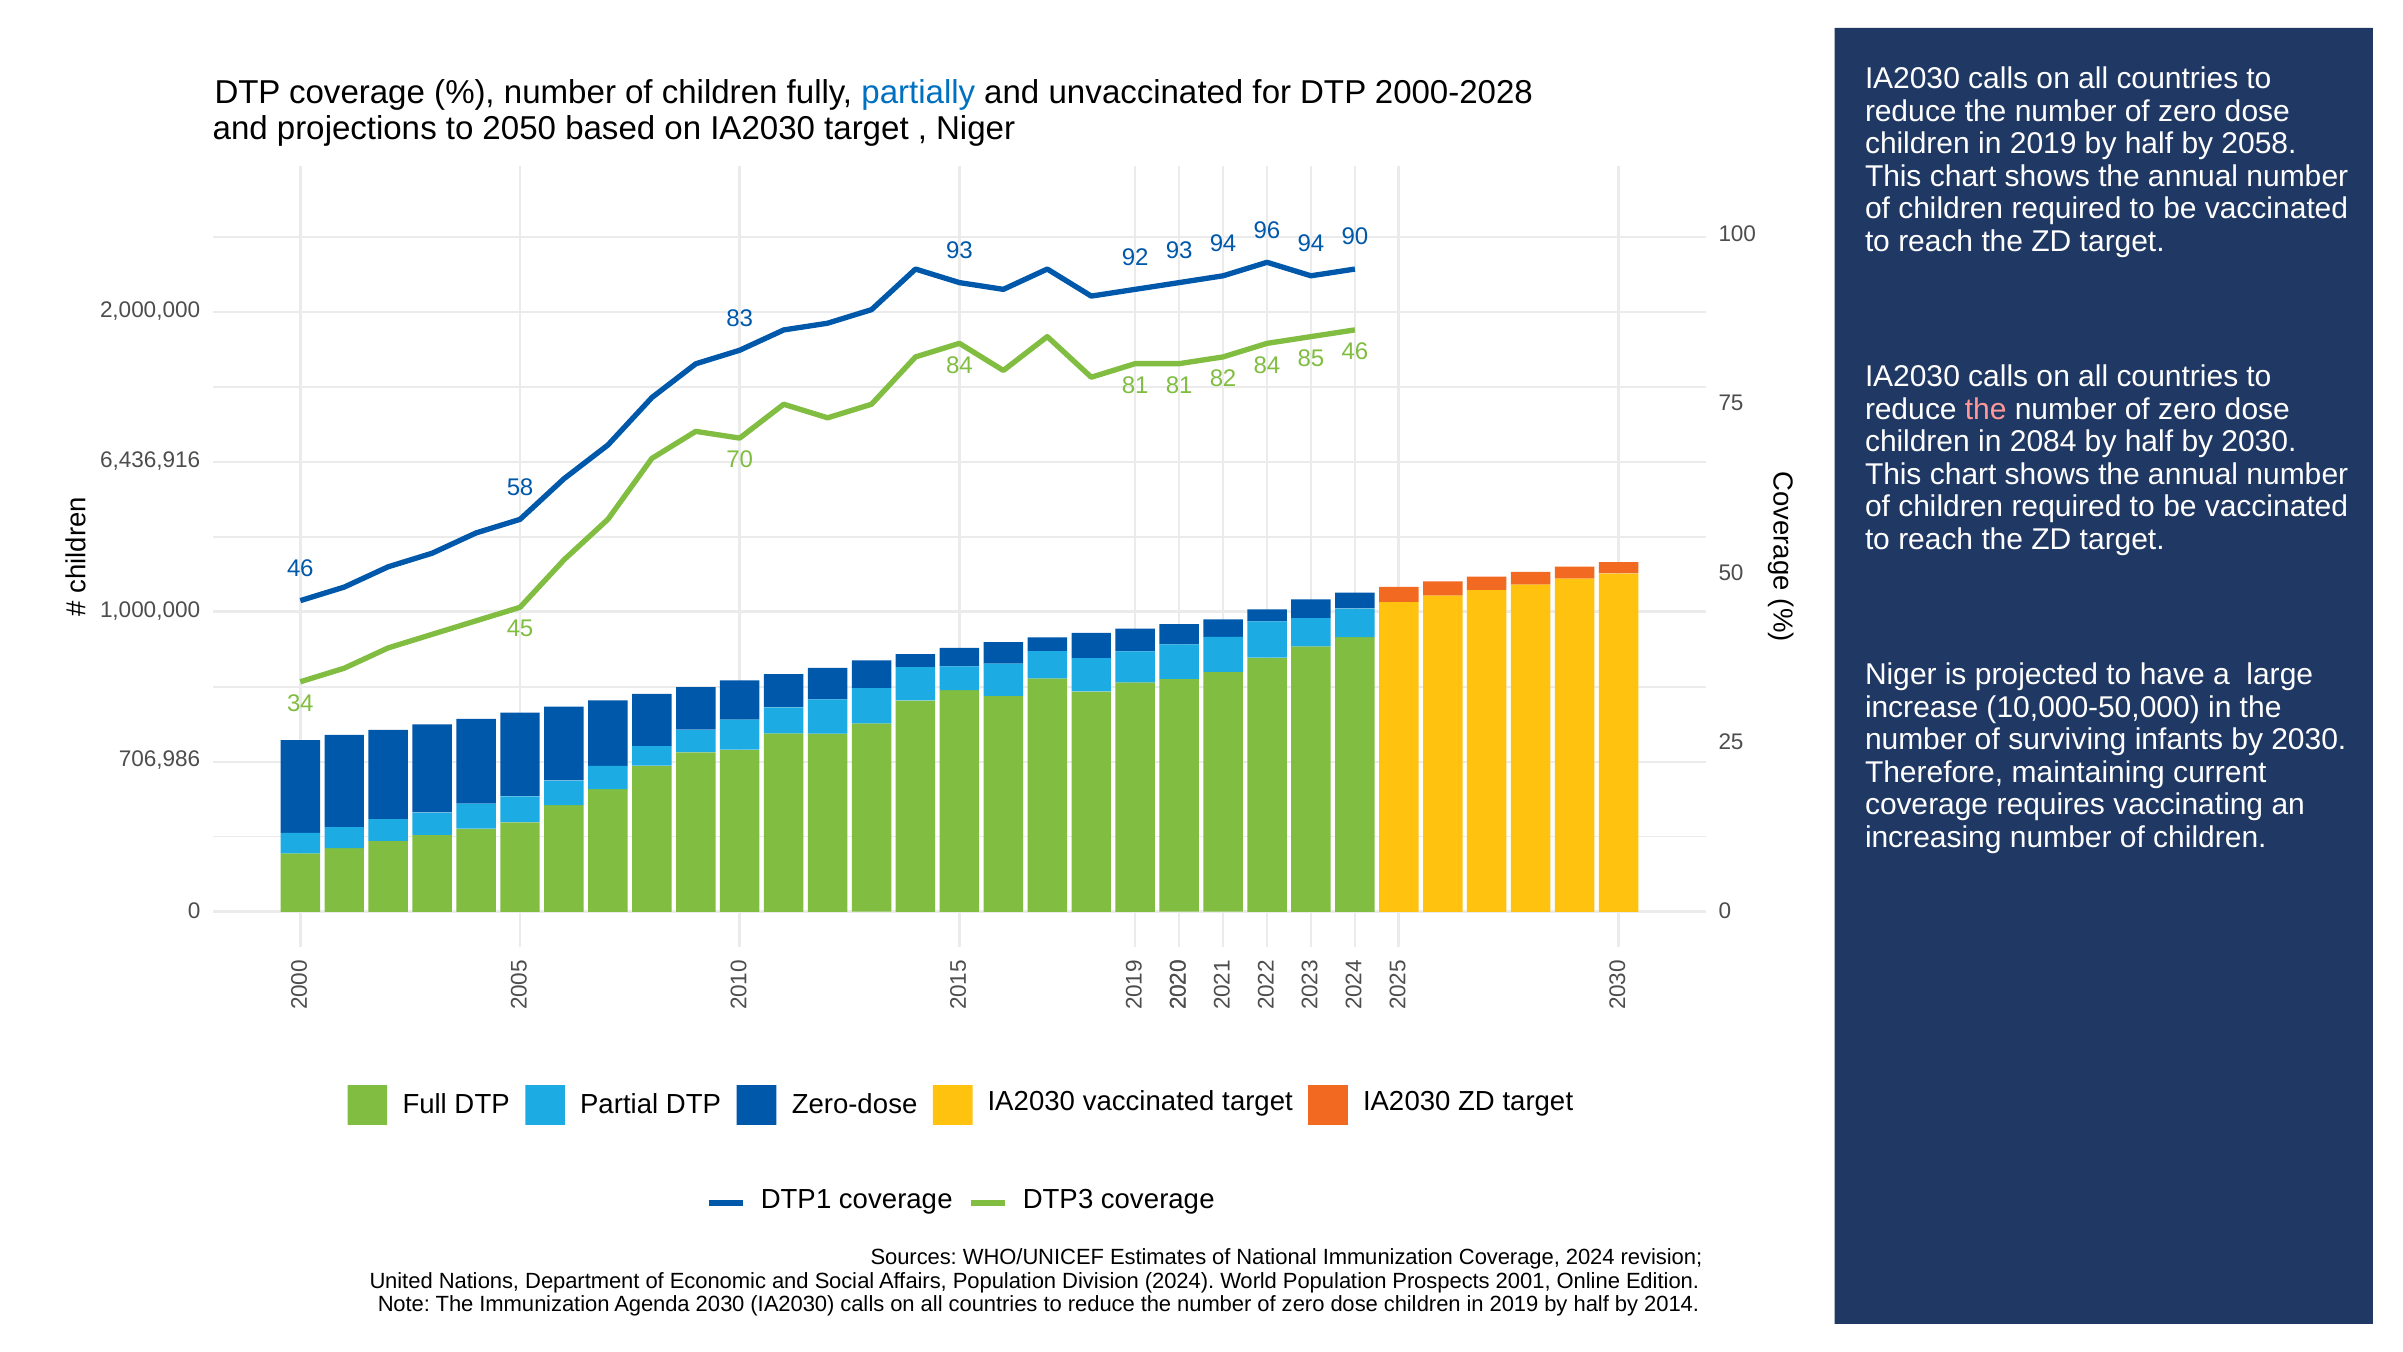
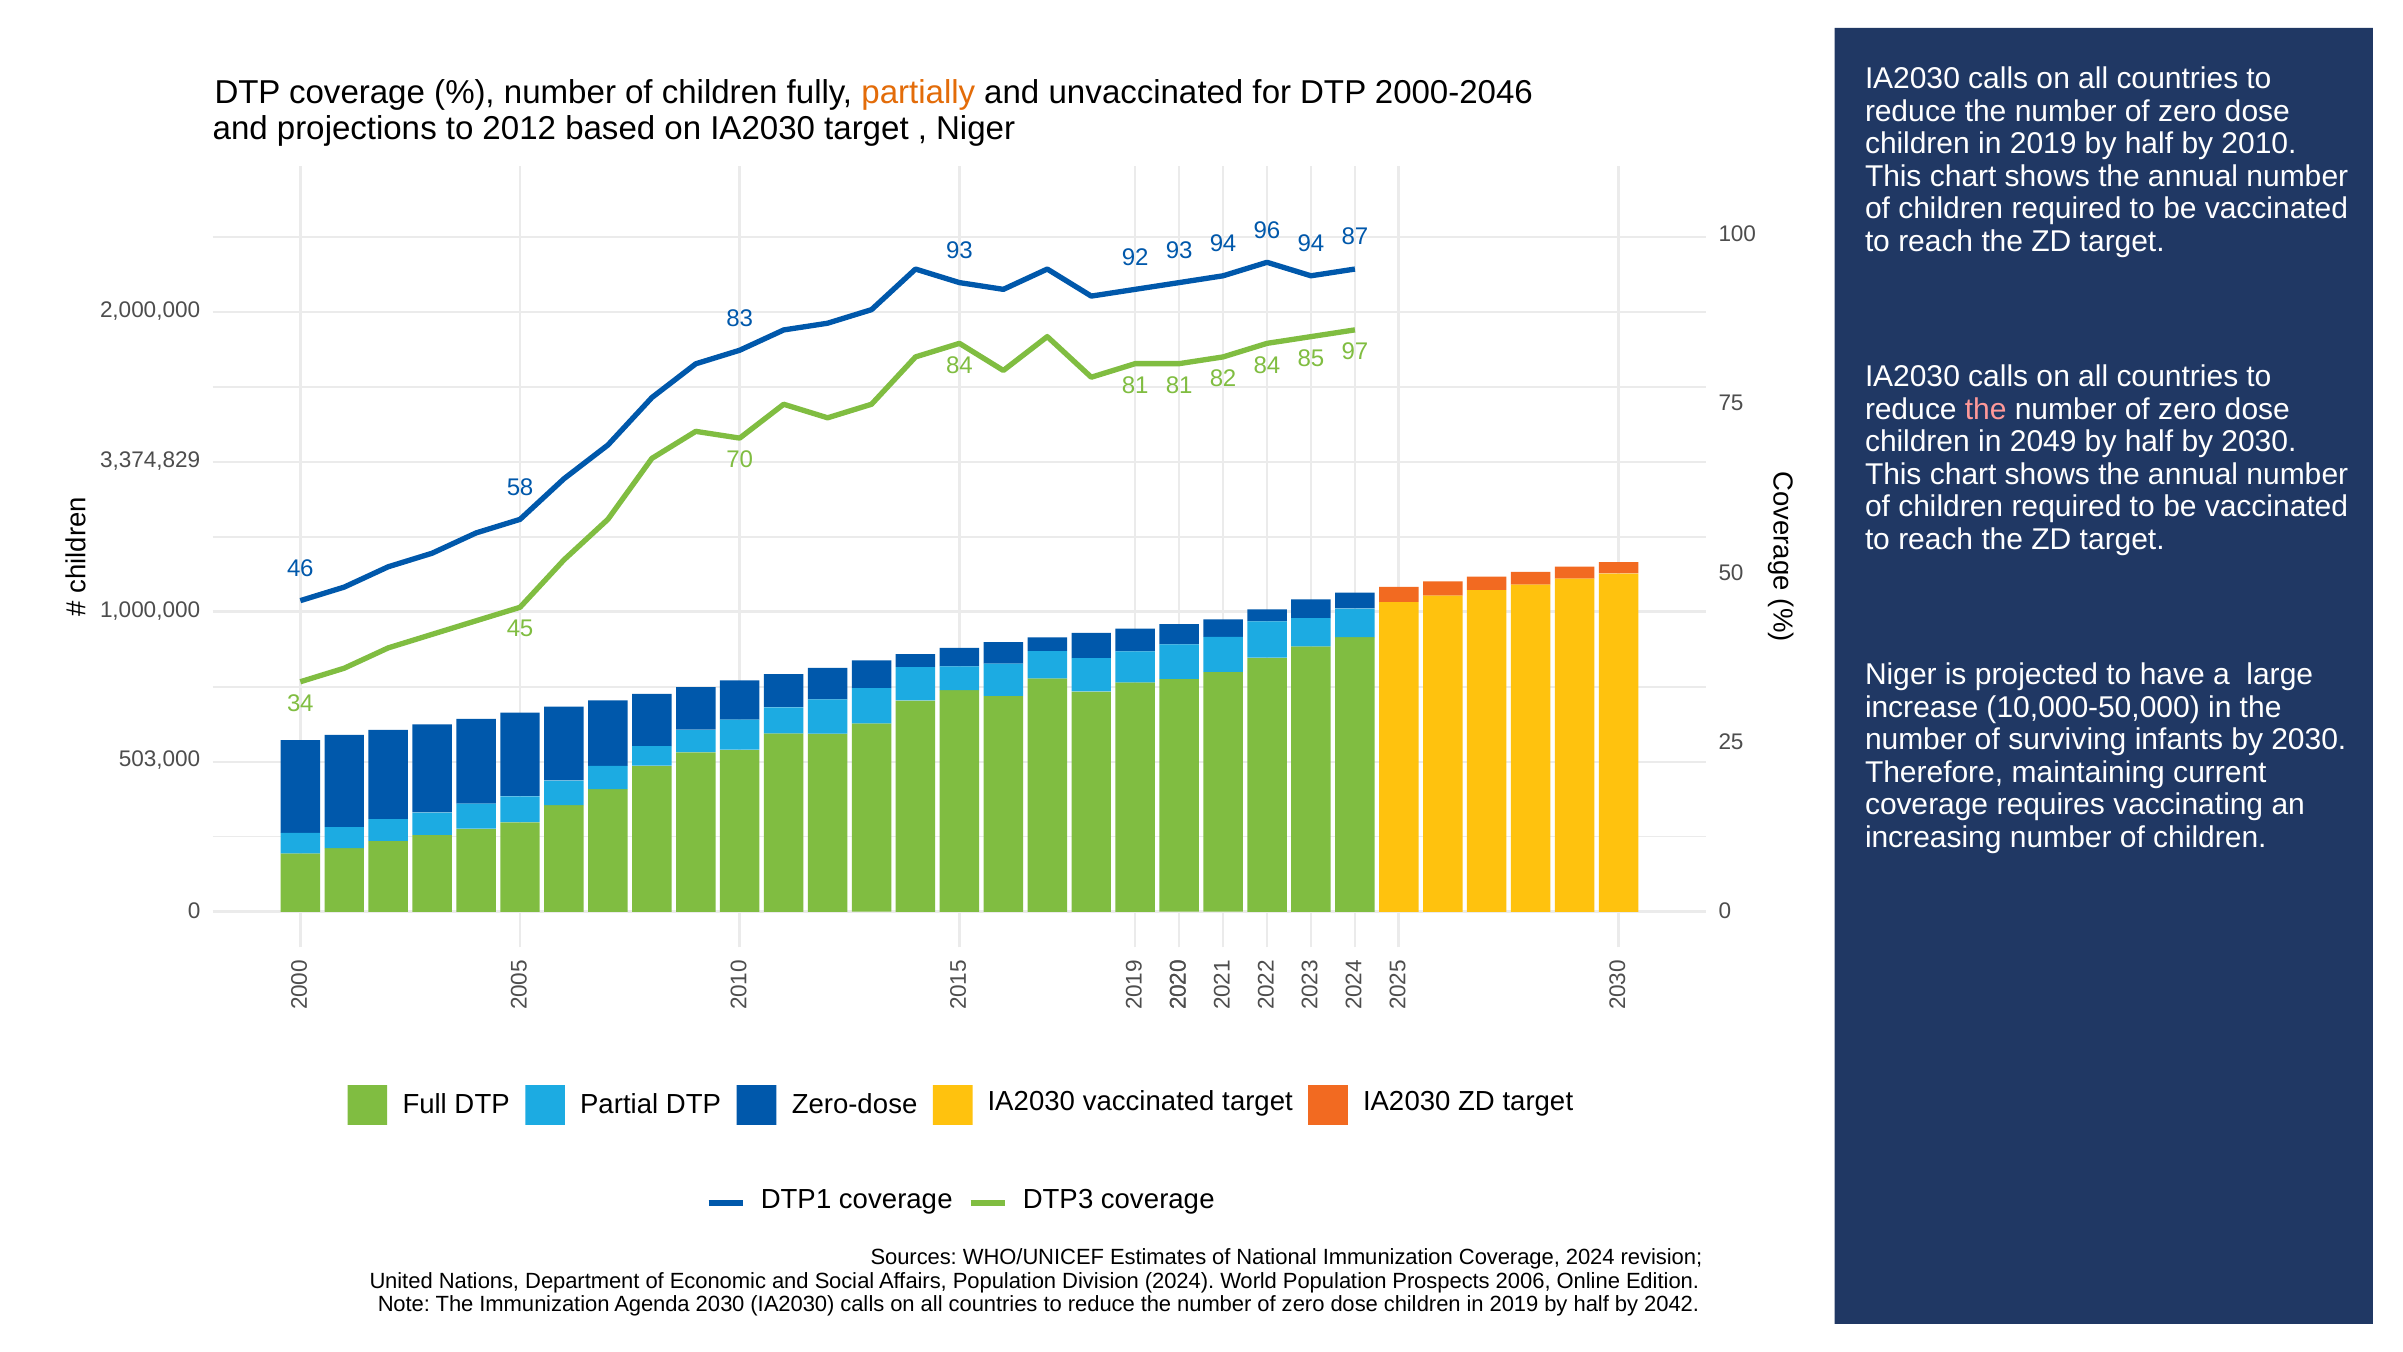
partially colour: blue -> orange
2000-2028: 2000-2028 -> 2000-2046
2050: 2050 -> 2012
2058: 2058 -> 2010
90: 90 -> 87
85 46: 46 -> 97
2084: 2084 -> 2049
6,436,916: 6,436,916 -> 3,374,829
706,986: 706,986 -> 503,000
2001: 2001 -> 2006
2014: 2014 -> 2042
